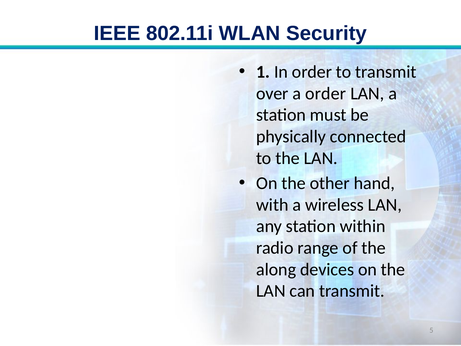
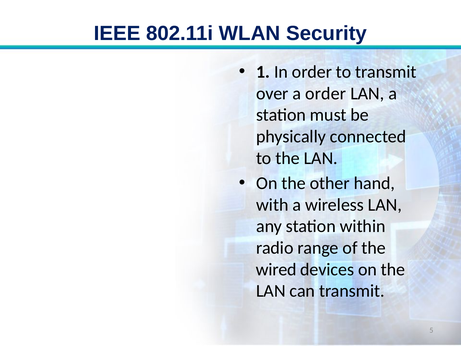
along: along -> wired
